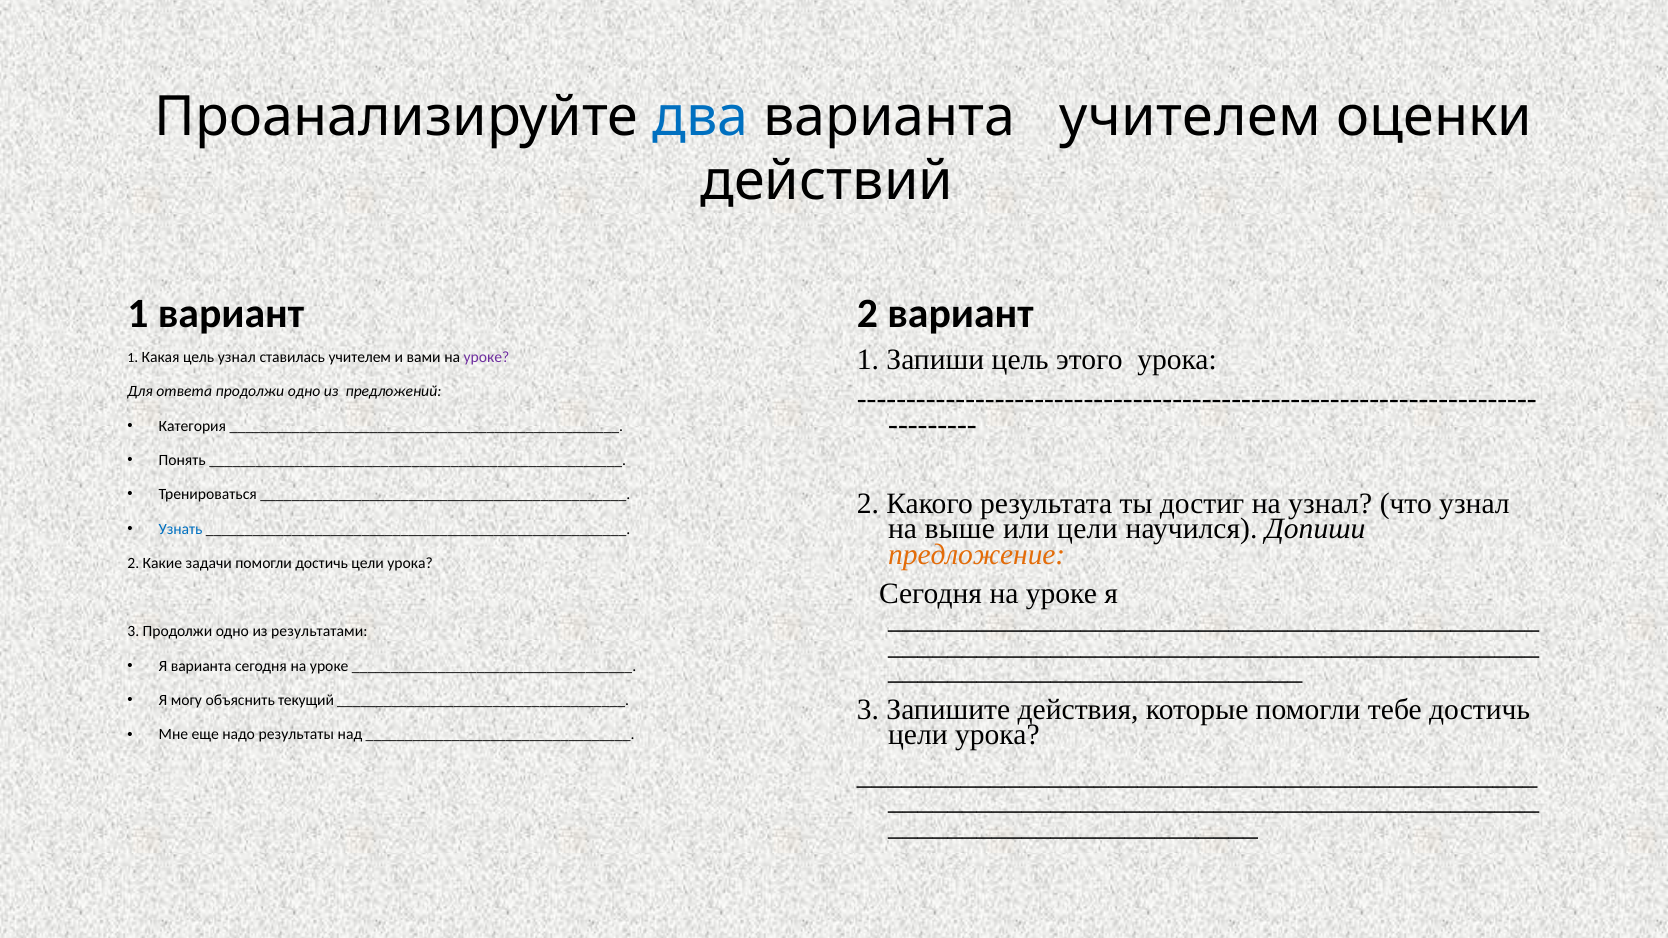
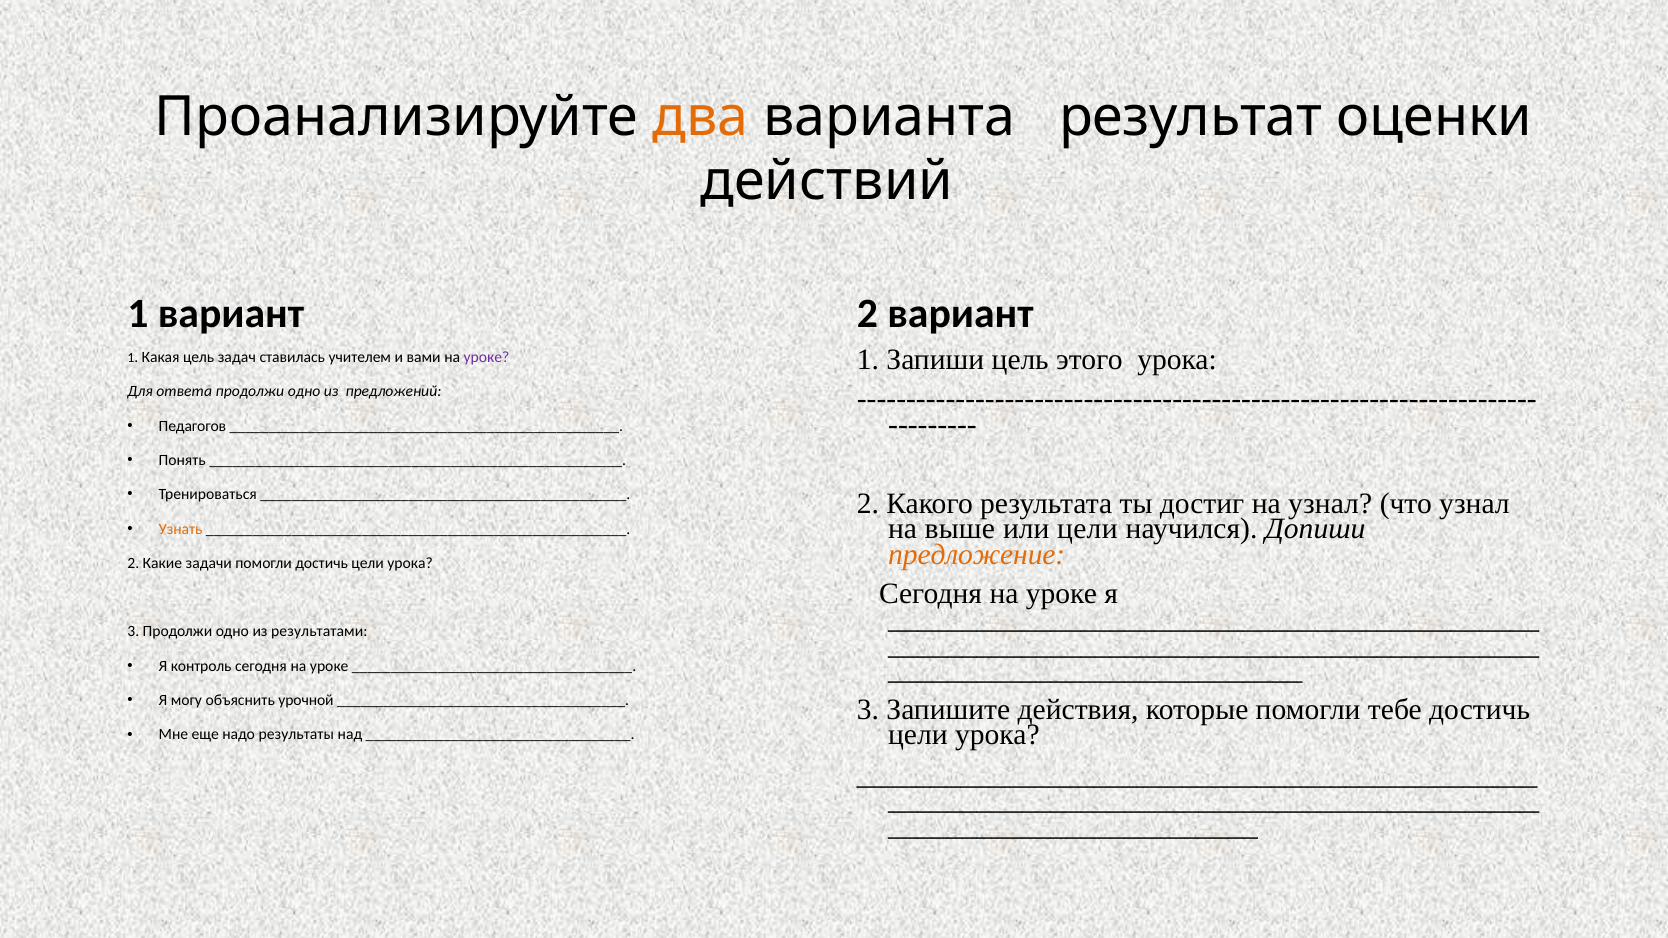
два colour: blue -> orange
варианта учителем: учителем -> результат
цель узнал: узнал -> задач
Категория: Категория -> Педагогов
Узнать colour: blue -> orange
Я варианта: варианта -> контроль
текущий: текущий -> урочной
